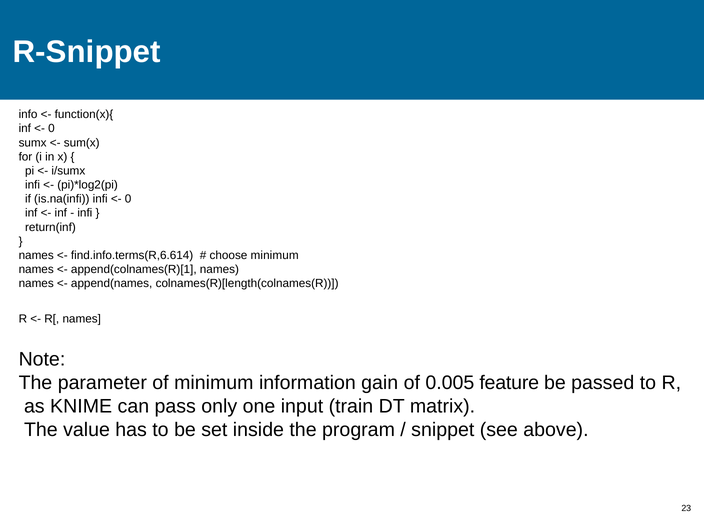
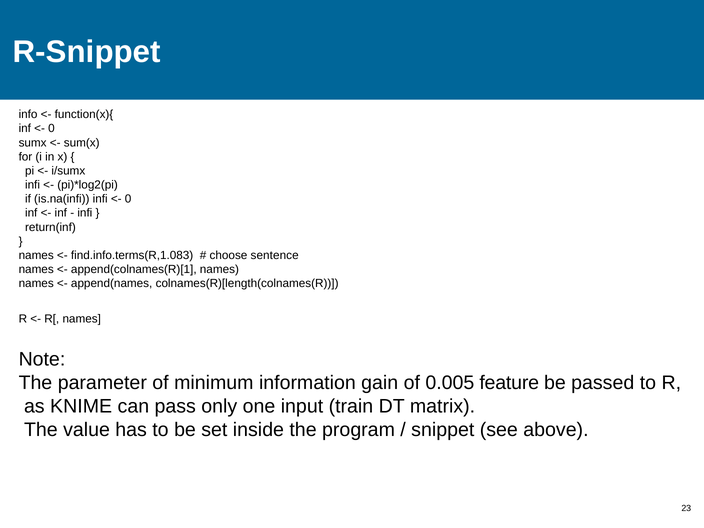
find.info.terms(R,6.614: find.info.terms(R,6.614 -> find.info.terms(R,1.083
choose minimum: minimum -> sentence
